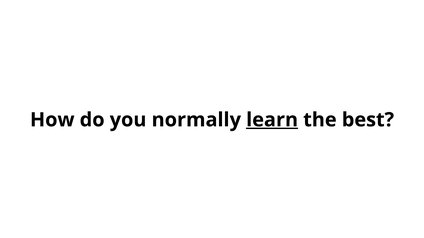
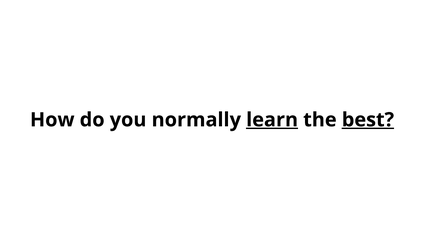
best underline: none -> present
